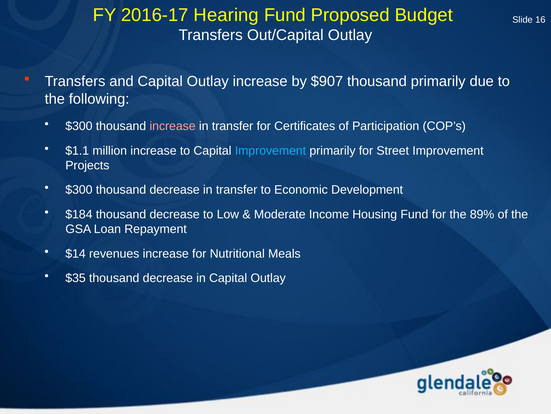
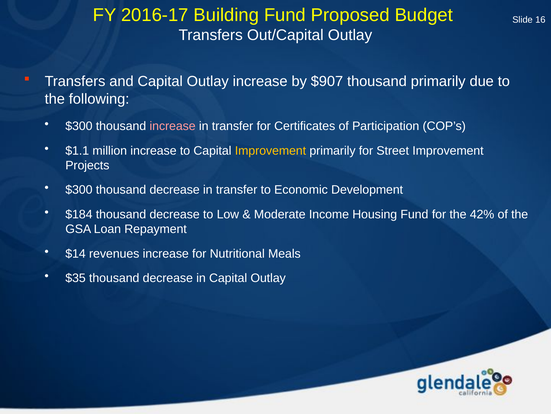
Hearing: Hearing -> Building
Improvement at (270, 150) colour: light blue -> yellow
89%: 89% -> 42%
